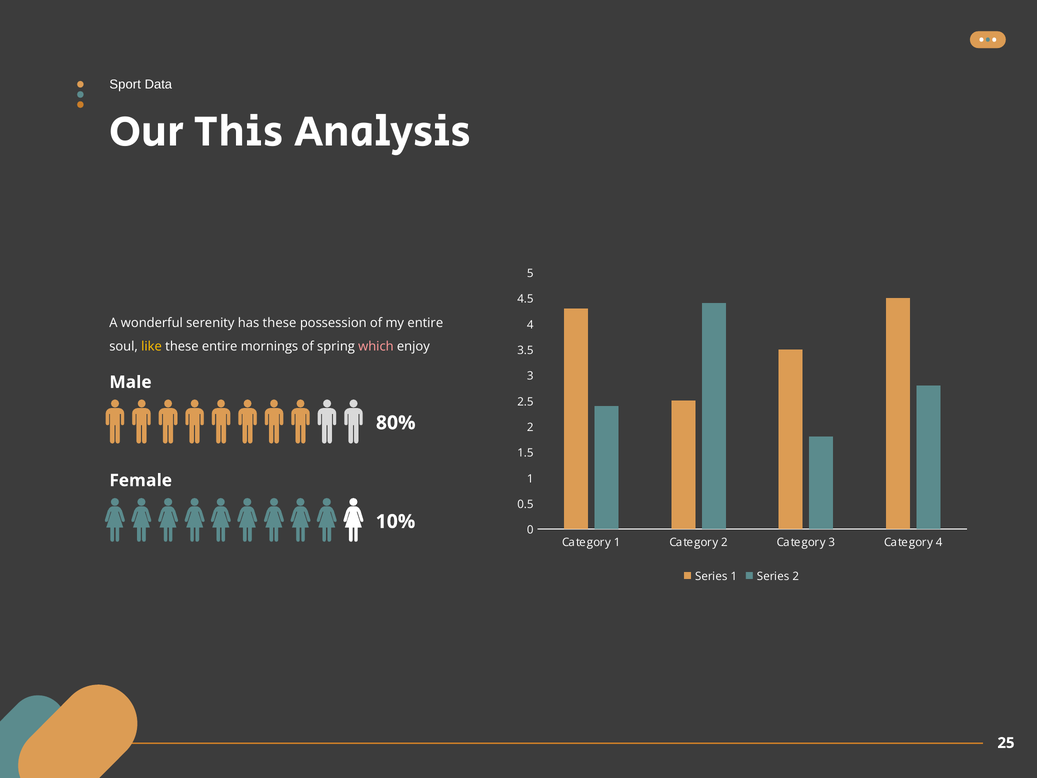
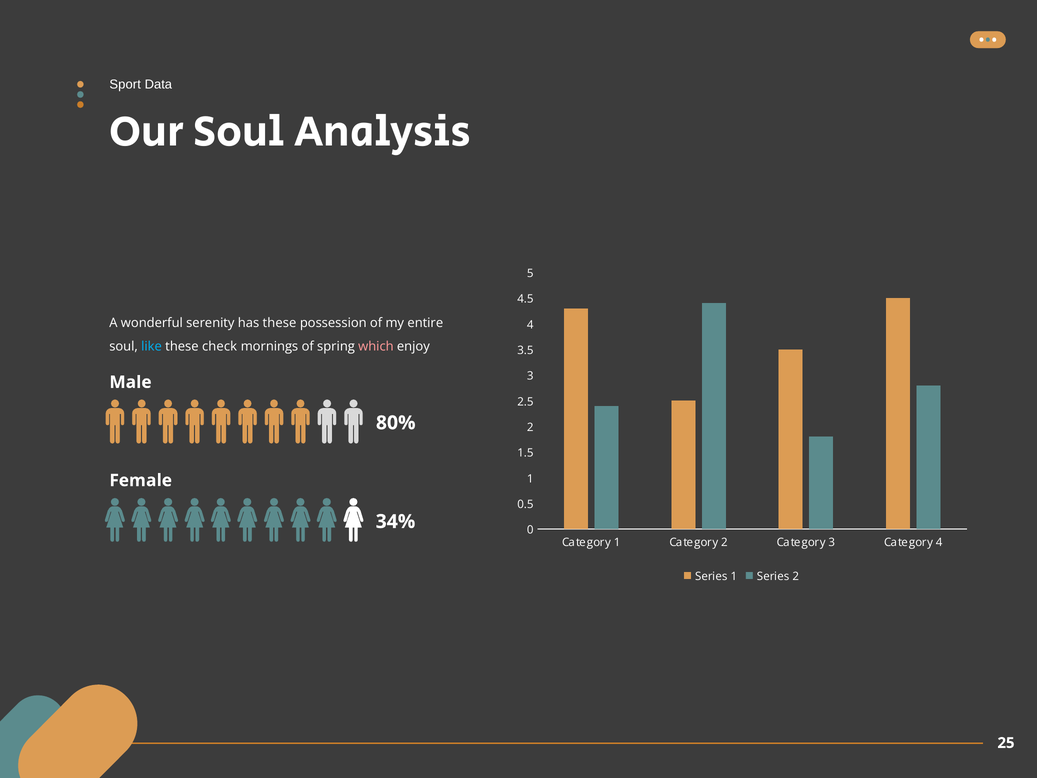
Our This: This -> Soul
like colour: yellow -> light blue
these entire: entire -> check
10%: 10% -> 34%
